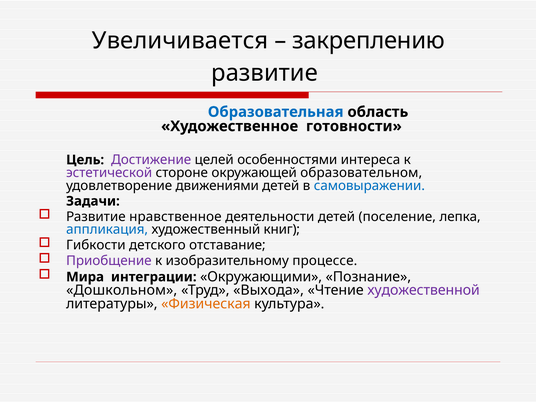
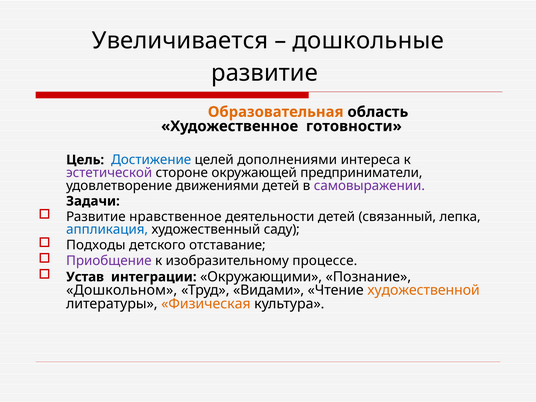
закреплению: закреплению -> дошкольные
Образовательная colour: blue -> orange
Достижение colour: purple -> blue
особенностями: особенностями -> дополнениями
образовательном: образовательном -> предприниматели
самовыражении colour: blue -> purple
поселение: поселение -> связанный
книг: книг -> саду
Гибкости: Гибкости -> Подходы
Мира: Мира -> Устав
Выхода: Выхода -> Видами
художественной colour: purple -> orange
